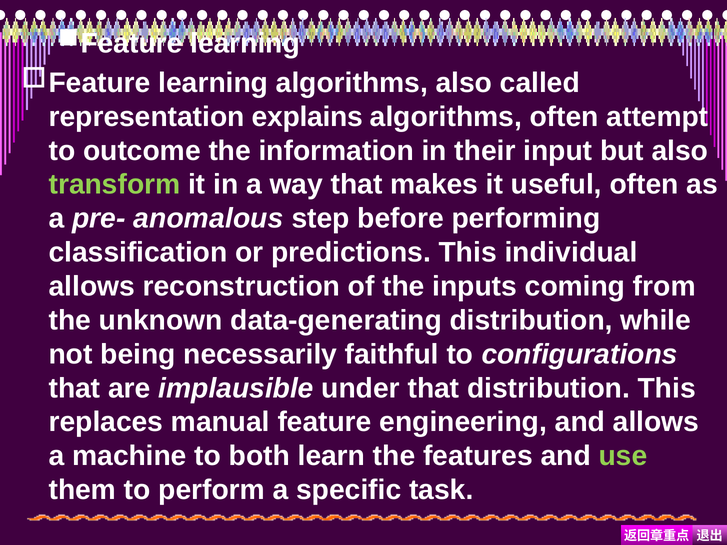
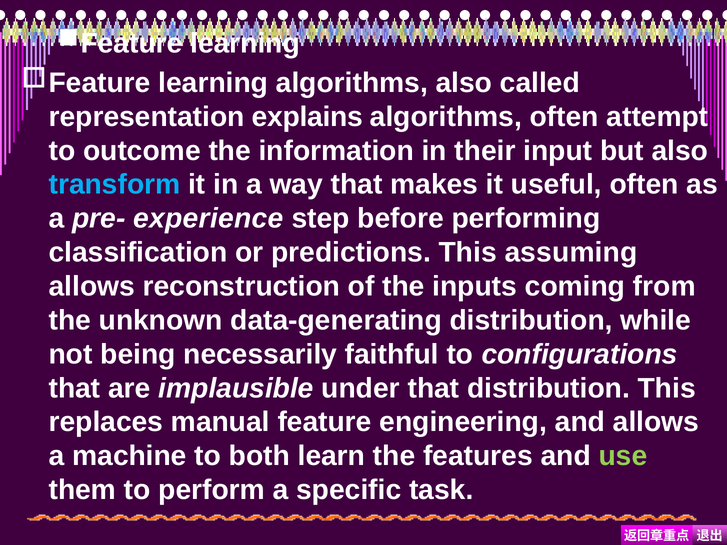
transform colour: light green -> light blue
anomalous: anomalous -> experience
individual: individual -> assuming
